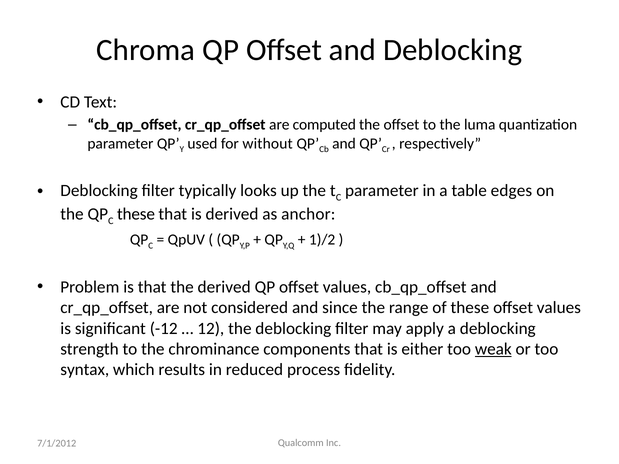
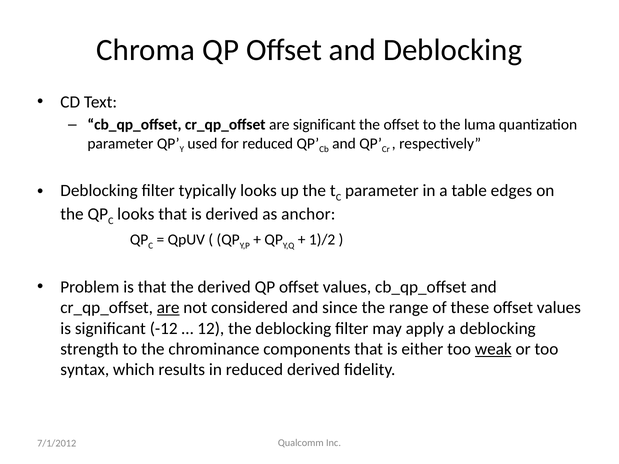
are computed: computed -> significant
for without: without -> reduced
these at (136, 214): these -> looks
are at (168, 308) underline: none -> present
reduced process: process -> derived
